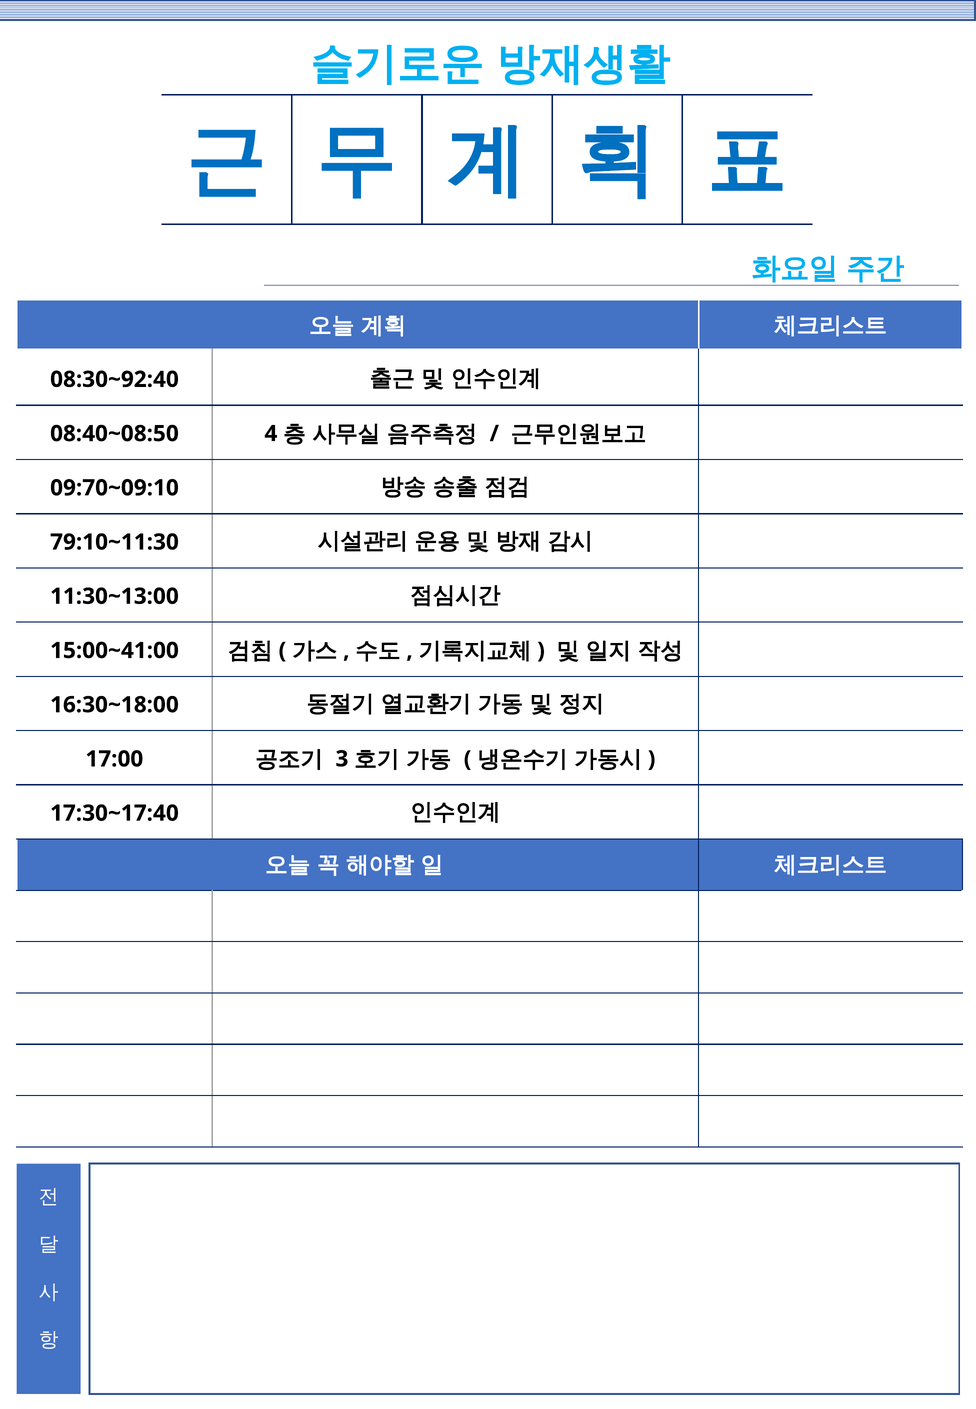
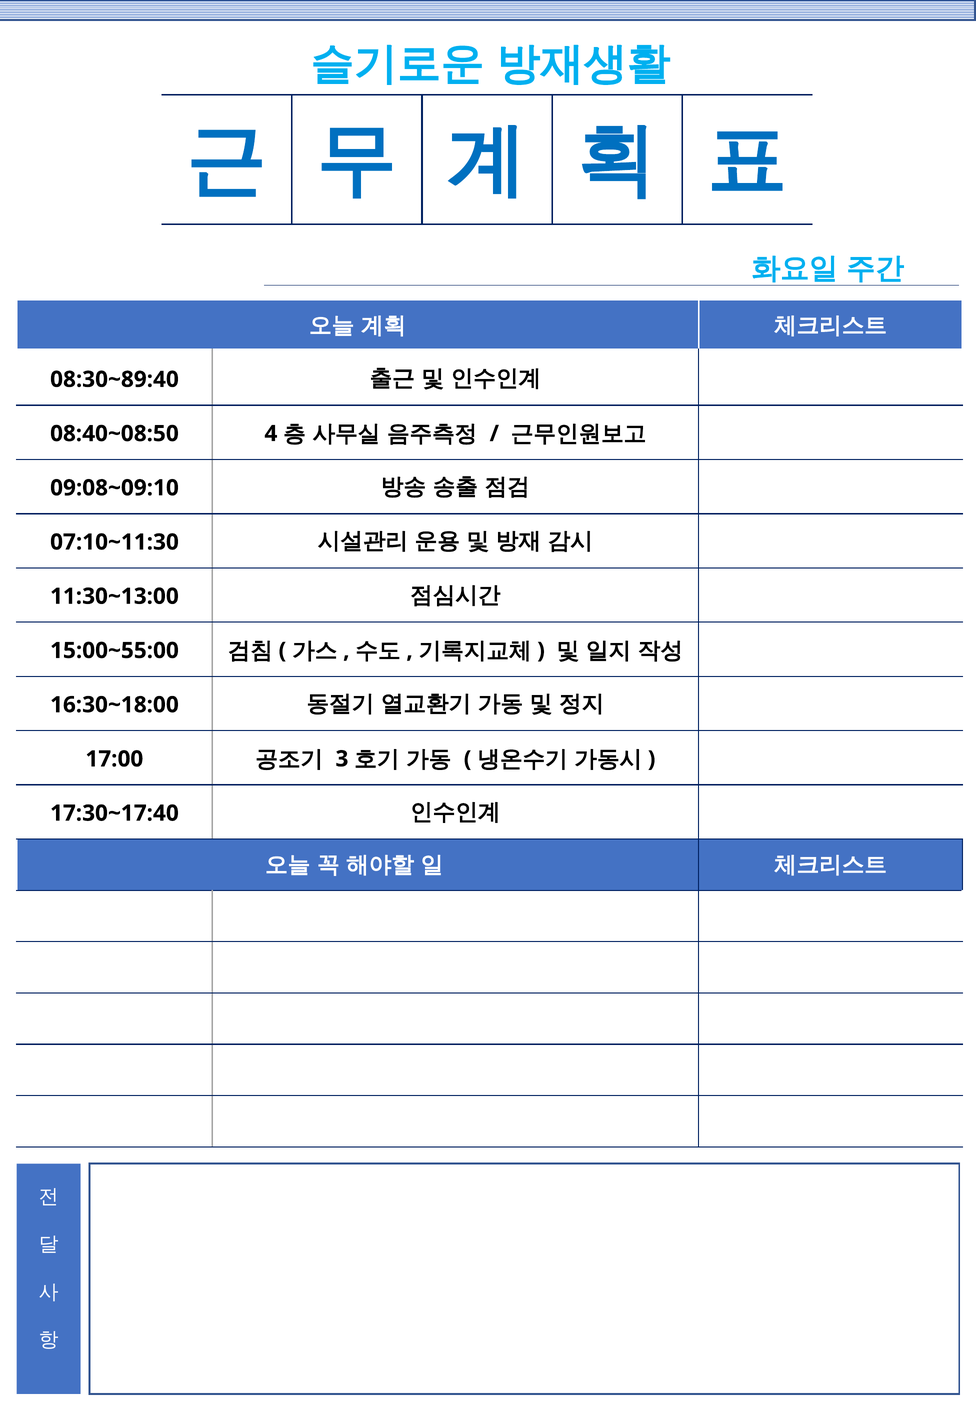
08:30~92:40: 08:30~92:40 -> 08:30~89:40
09:70~09:10: 09:70~09:10 -> 09:08~09:10
79:10~11:30: 79:10~11:30 -> 07:10~11:30
15:00~41:00: 15:00~41:00 -> 15:00~55:00
